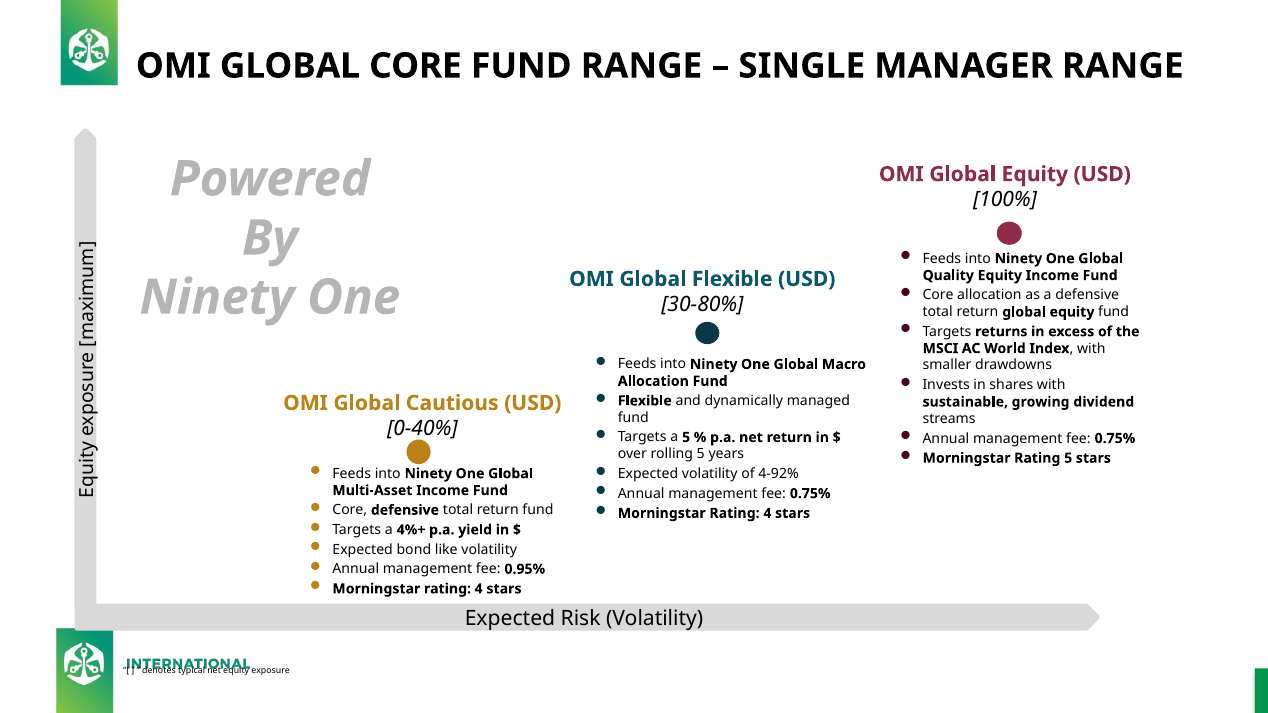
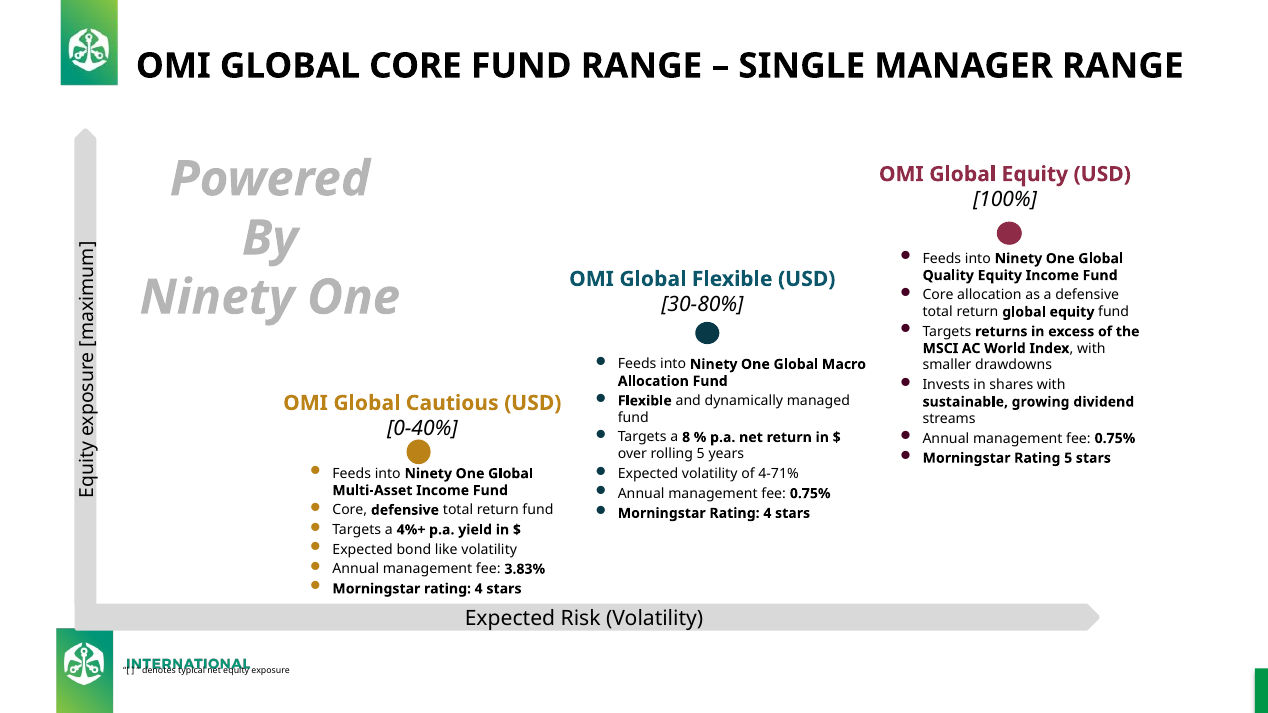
a 5: 5 -> 8
4-92%: 4-92% -> 4-71%
0.95%: 0.95% -> 3.83%
